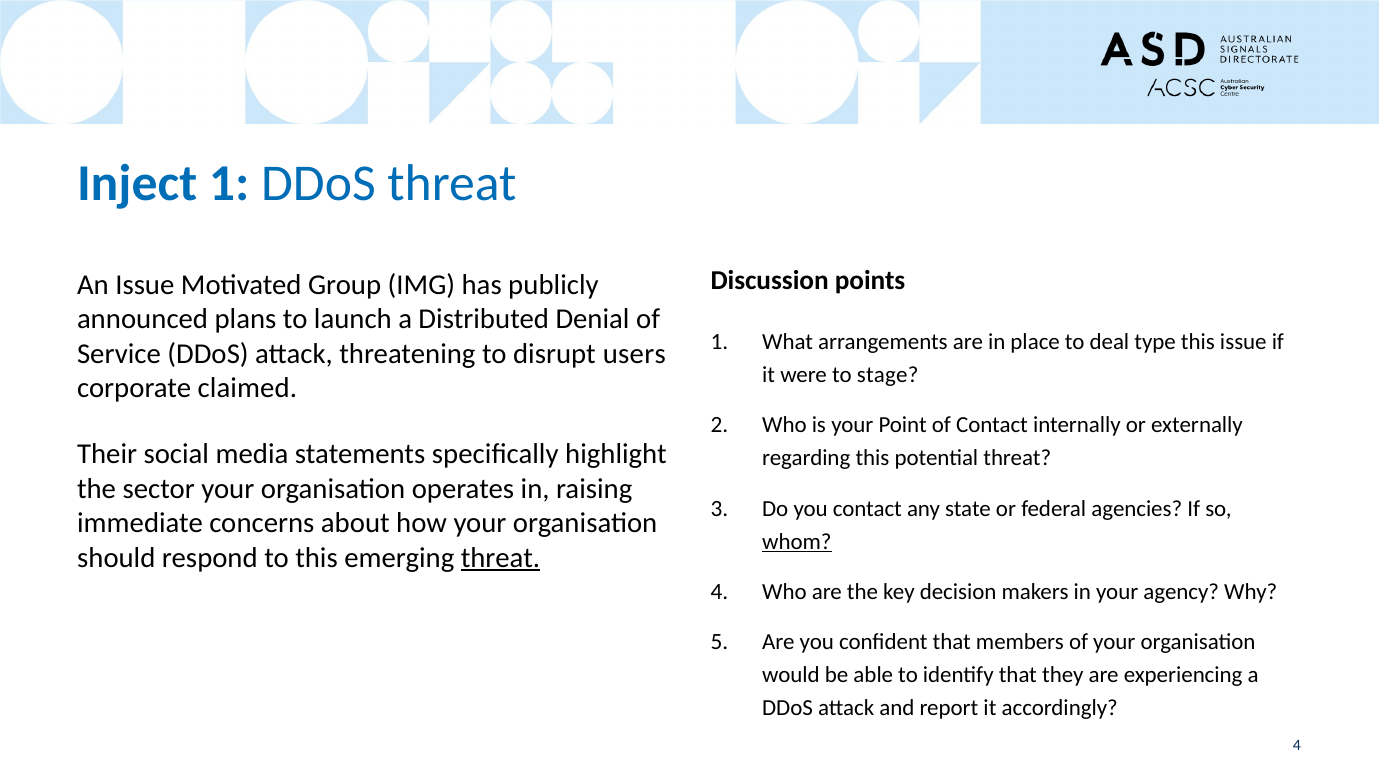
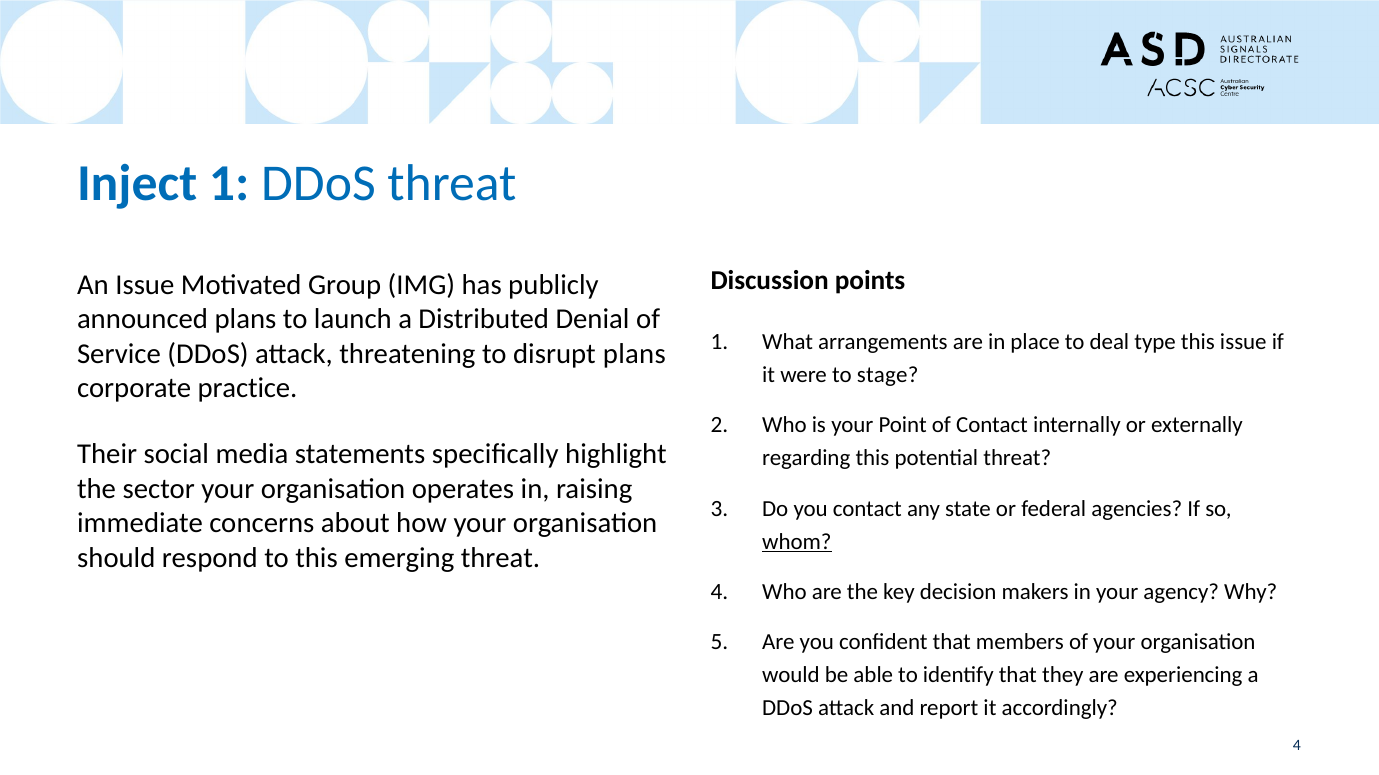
disrupt users: users -> plans
claimed: claimed -> practice
threat at (500, 558) underline: present -> none
